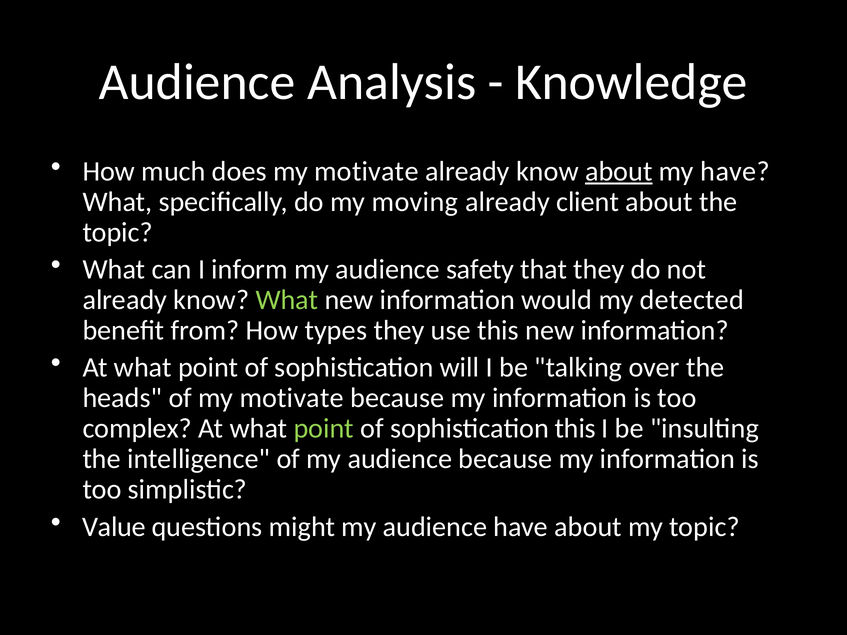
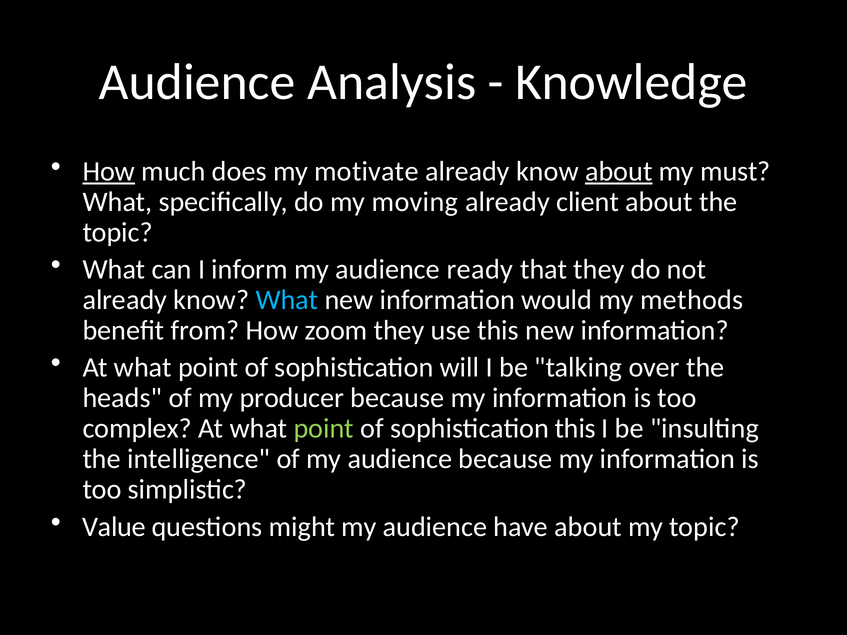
How at (109, 171) underline: none -> present
my have: have -> must
safety: safety -> ready
What at (287, 300) colour: light green -> light blue
detected: detected -> methods
types: types -> zoom
of my motivate: motivate -> producer
